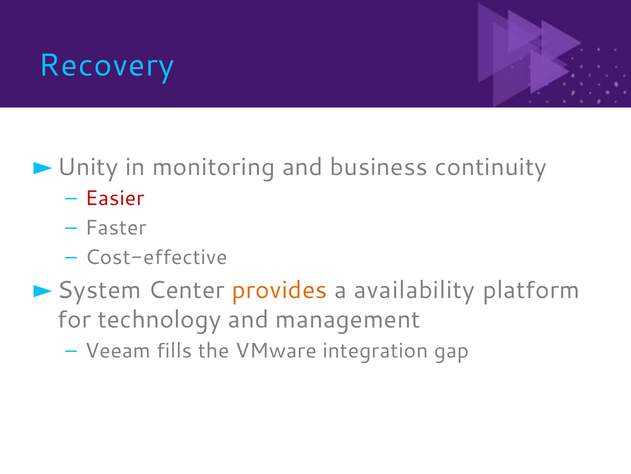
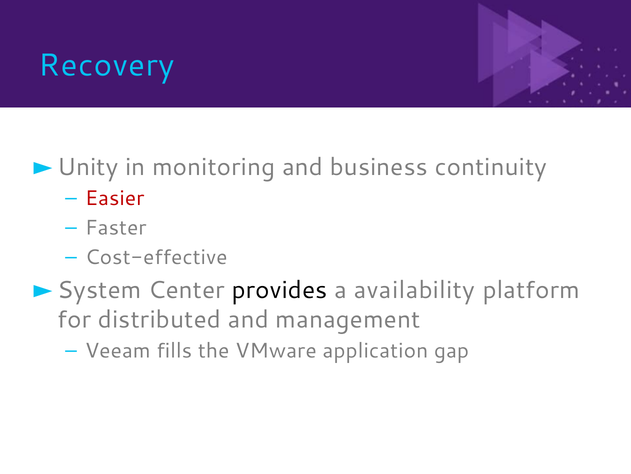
provides colour: orange -> black
technology: technology -> distributed
integration: integration -> application
